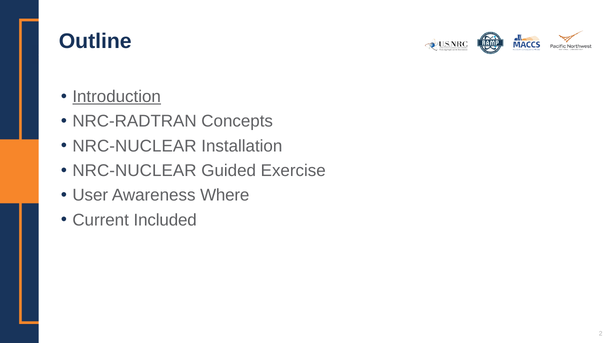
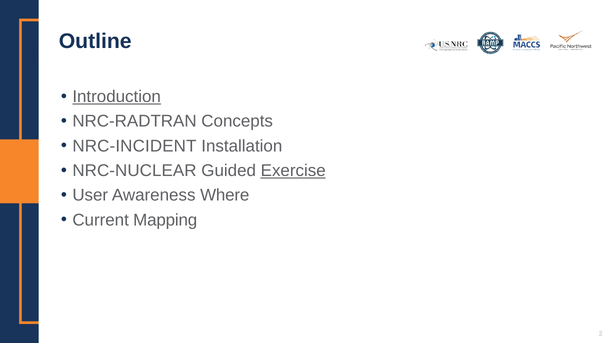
NRC-NUCLEAR at (134, 146): NRC-NUCLEAR -> NRC-INCIDENT
Exercise underline: none -> present
Included: Included -> Mapping
